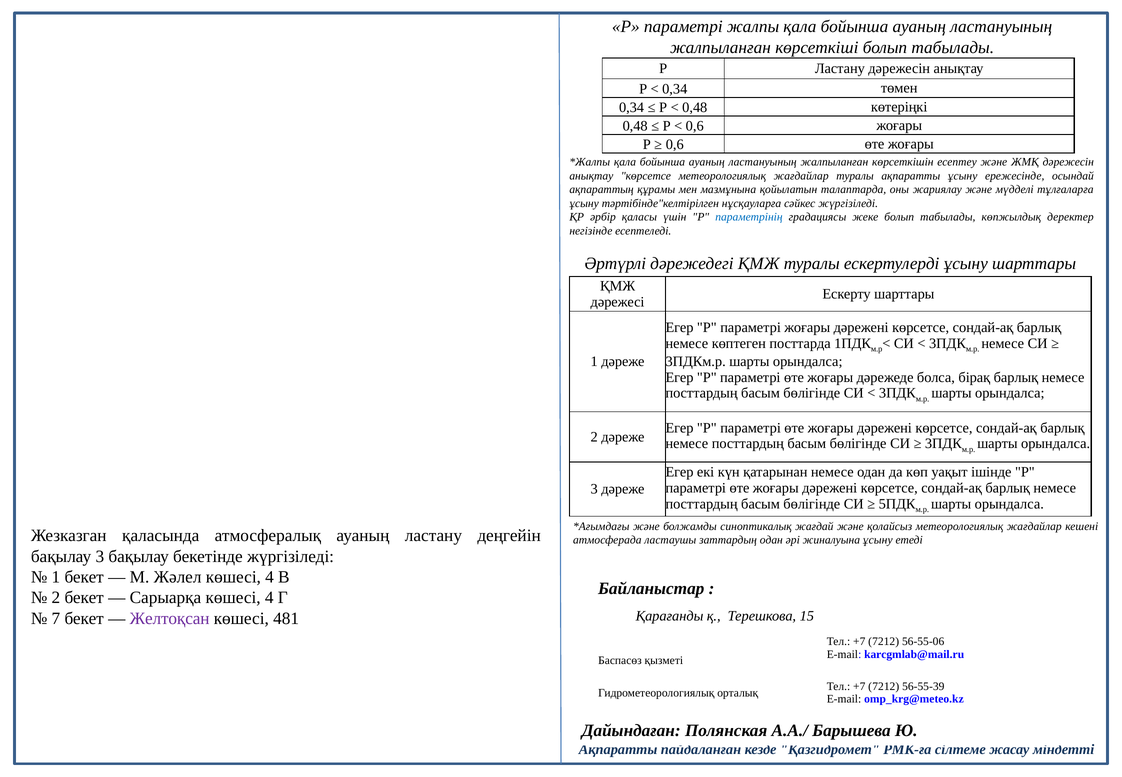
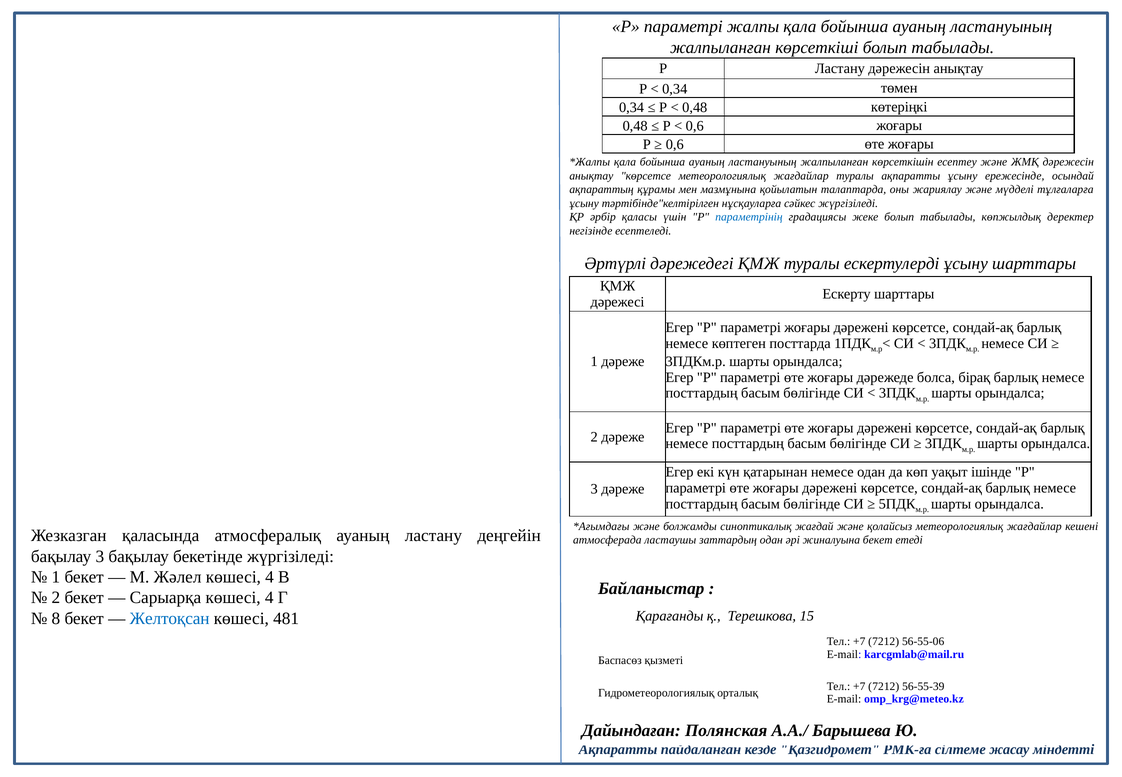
жиналуына ұсыну: ұсыну -> бекет
7: 7 -> 8
Желтоқсан colour: purple -> blue
